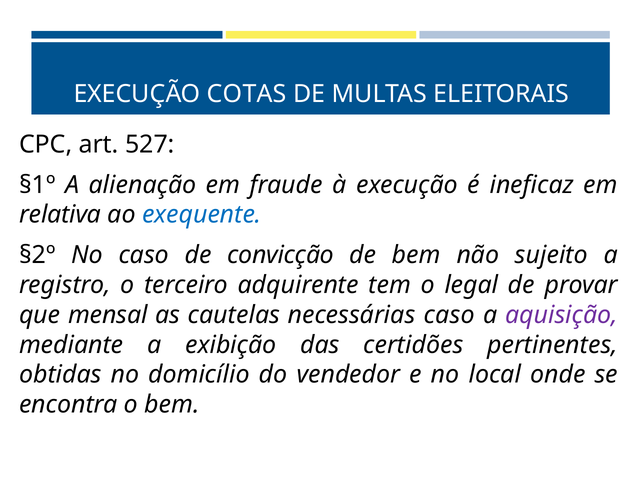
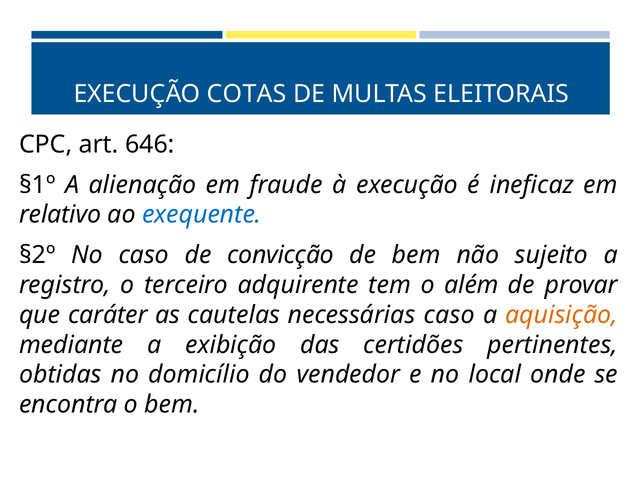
527: 527 -> 646
relativa: relativa -> relativo
legal: legal -> além
mensal: mensal -> caráter
aquisição colour: purple -> orange
